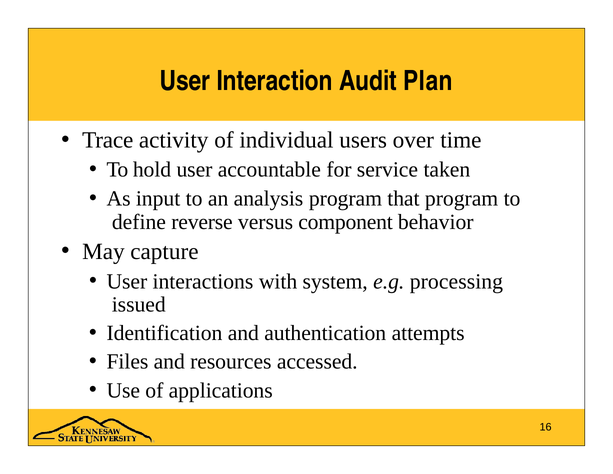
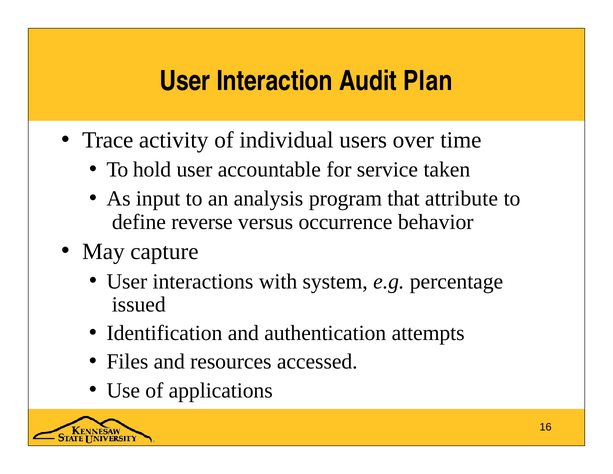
that program: program -> attribute
component: component -> occurrence
processing: processing -> percentage
